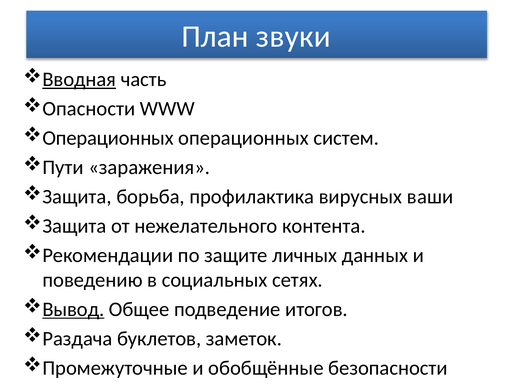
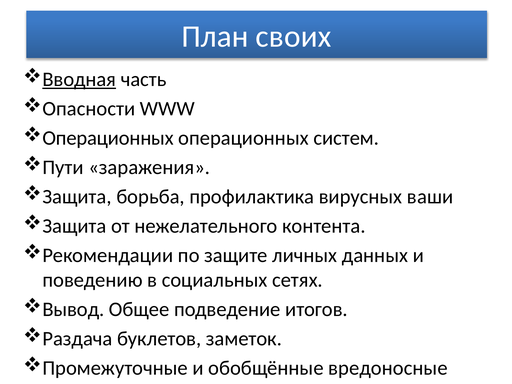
звуки: звуки -> своих
Вывод underline: present -> none
безопасности: безопасности -> вредоносные
